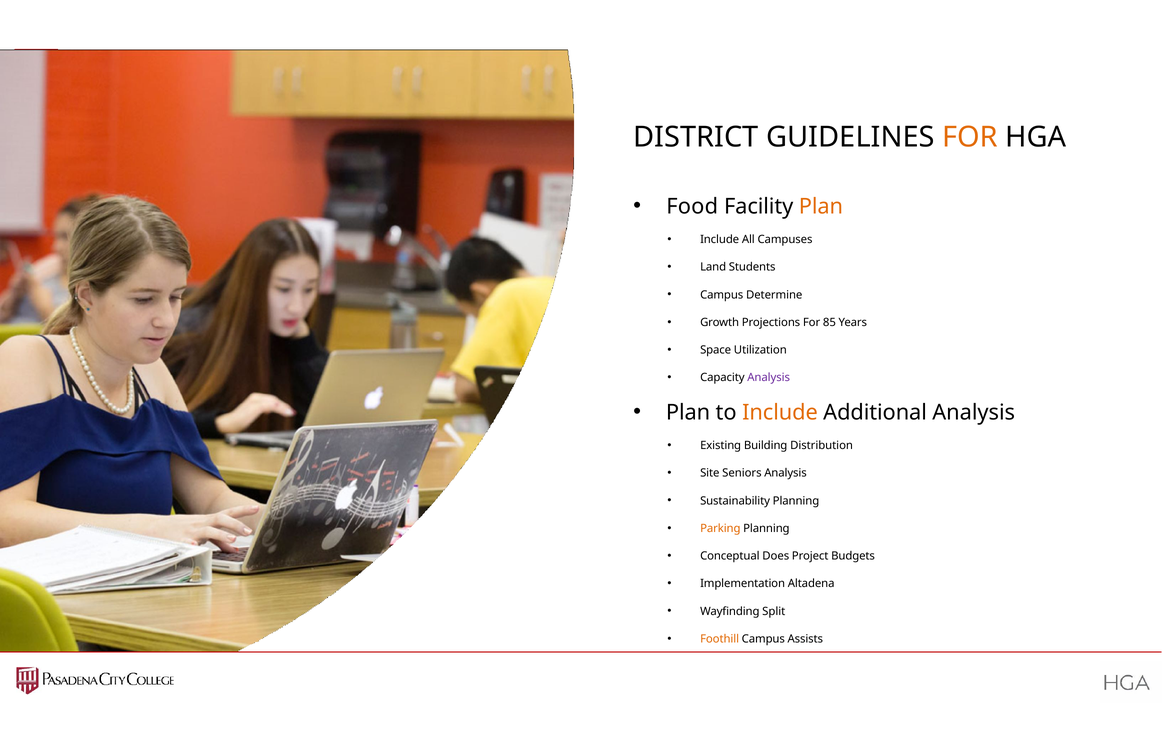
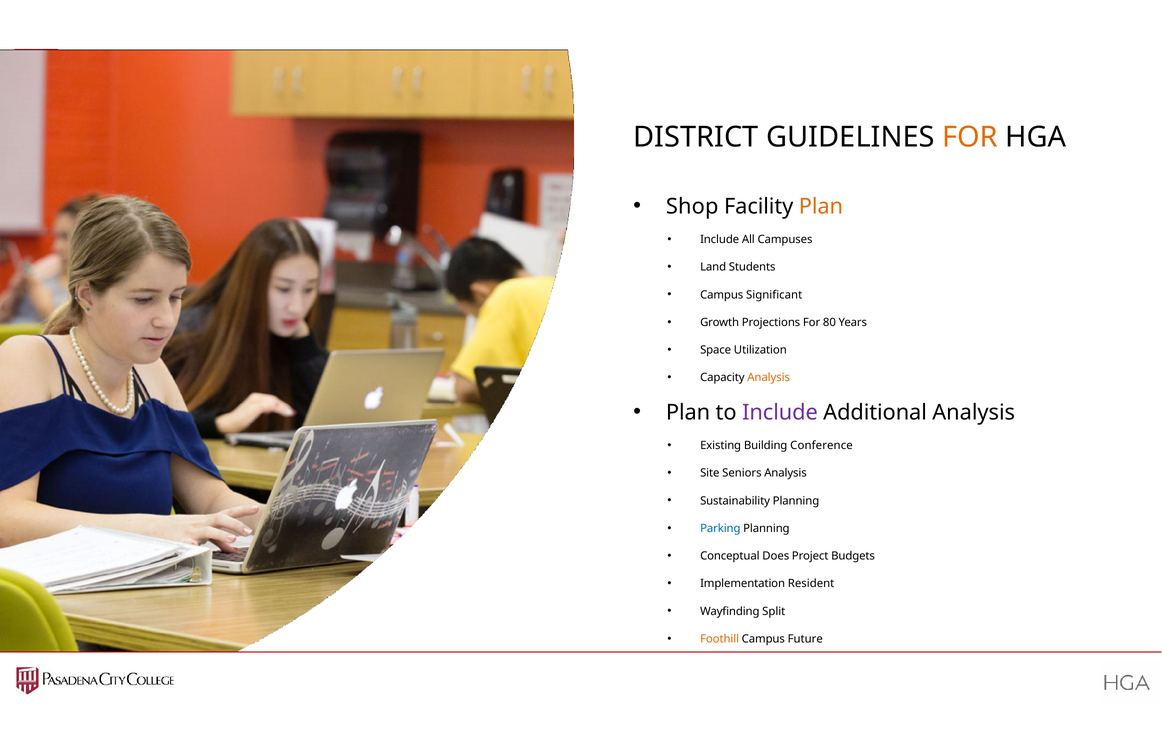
Food: Food -> Shop
Determine: Determine -> Significant
85: 85 -> 80
Analysis at (769, 378) colour: purple -> orange
Include at (780, 412) colour: orange -> purple
Distribution: Distribution -> Conference
Parking colour: orange -> blue
Altadena: Altadena -> Resident
Assists: Assists -> Future
